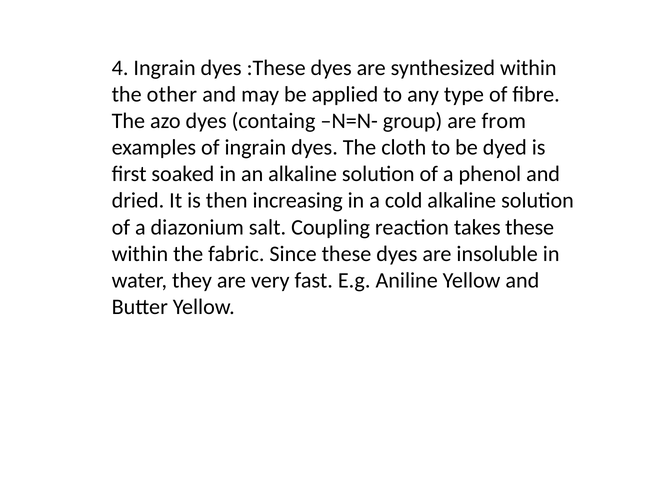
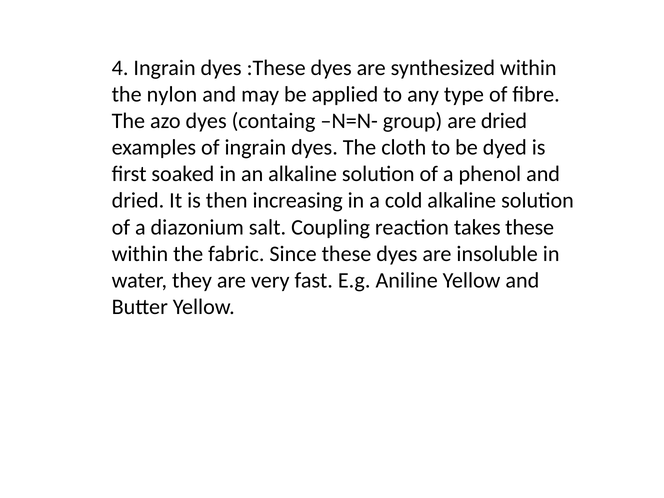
other: other -> nylon
are from: from -> dried
